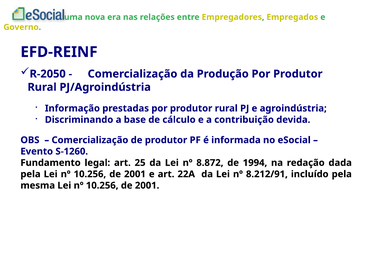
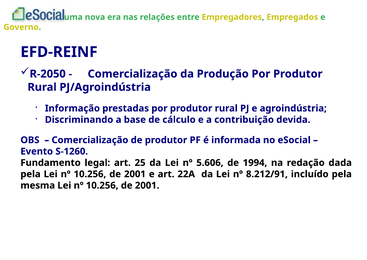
8.872: 8.872 -> 5.606
